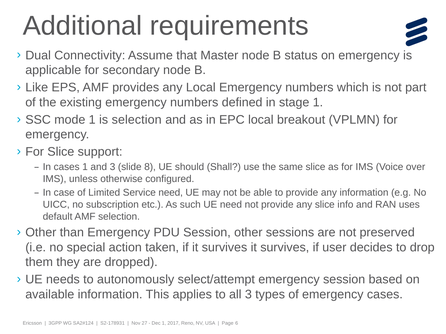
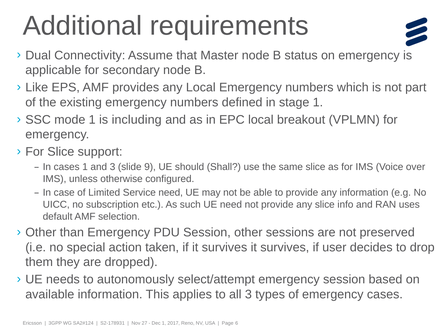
is selection: selection -> including
8: 8 -> 9
